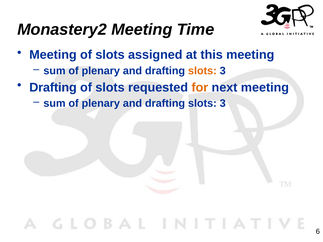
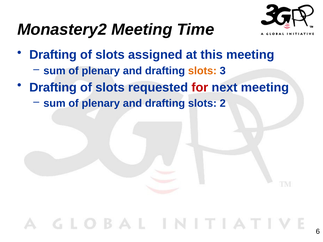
Meeting at (53, 55): Meeting -> Drafting
for colour: orange -> red
3 at (223, 103): 3 -> 2
